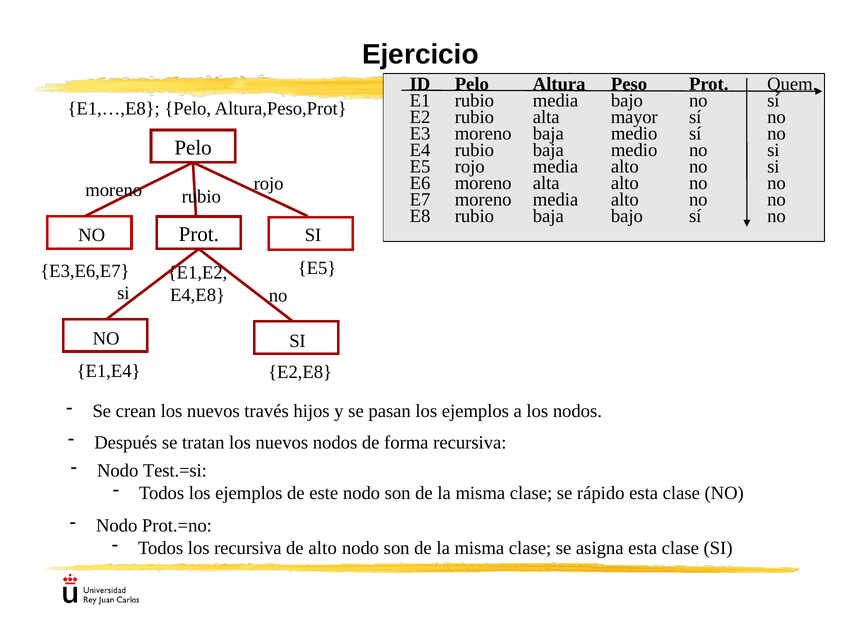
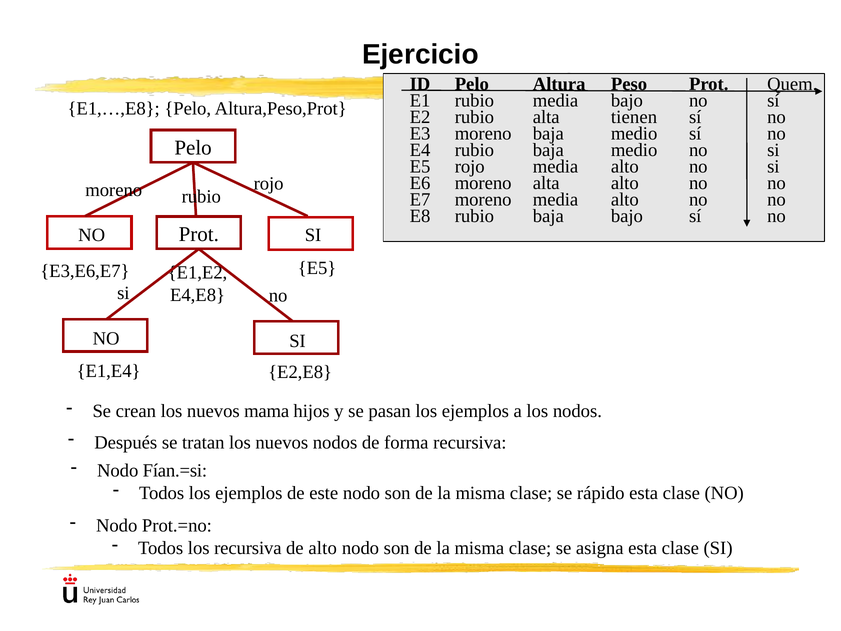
mayor: mayor -> tienen
través: través -> mama
Test.=si: Test.=si -> Fían.=si
